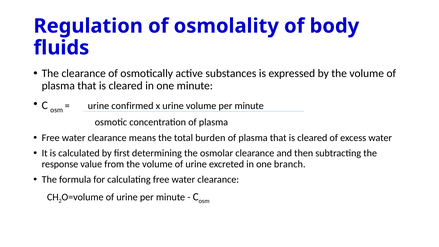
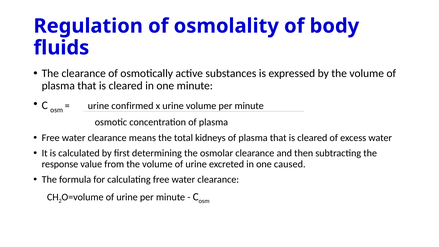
burden: burden -> kidneys
branch: branch -> caused
